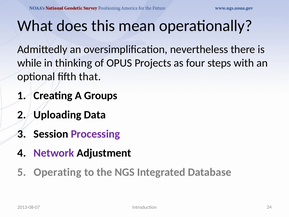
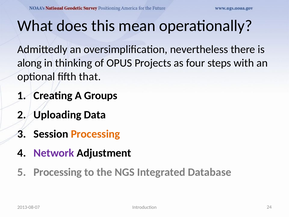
while: while -> along
Processing at (95, 134) colour: purple -> orange
Operating at (58, 172): Operating -> Processing
